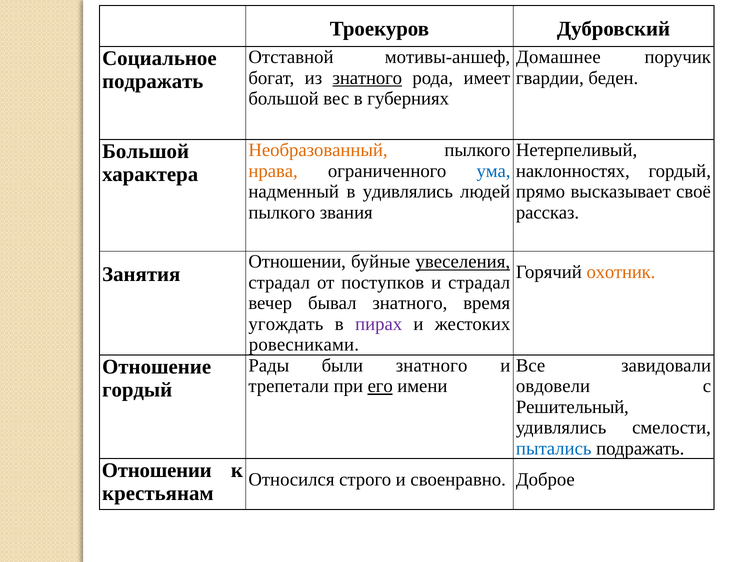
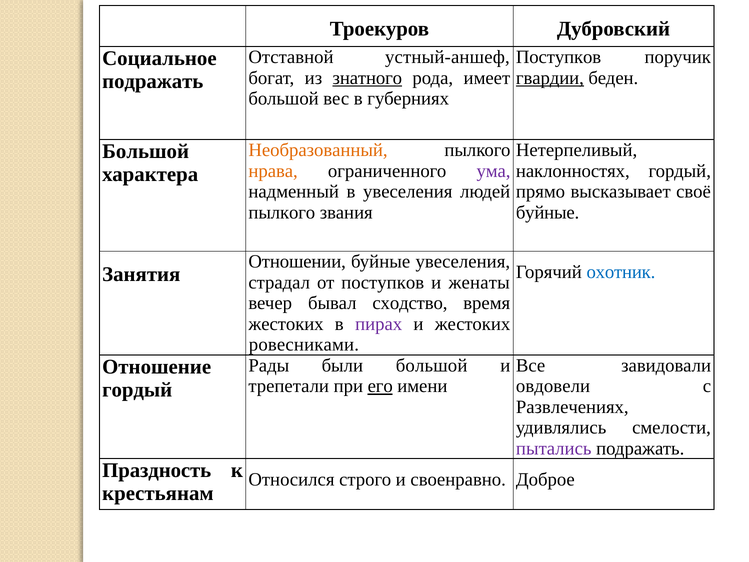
мотивы-аншеф: мотивы-аншеф -> устный-аншеф
Домашнее at (558, 57): Домашнее -> Поступков
гвардии underline: none -> present
ума colour: blue -> purple
в удивлялись: удивлялись -> увеселения
рассказ at (548, 212): рассказ -> буйные
увеселения at (463, 262) underline: present -> none
охотник colour: orange -> blue
и страдал: страдал -> женаты
бывал знатного: знатного -> сходство
угождать at (286, 324): угождать -> жестоких
были знатного: знатного -> большой
Решительный: Решительный -> Развлечениях
пытались colour: blue -> purple
Отношении at (157, 470): Отношении -> Праздность
